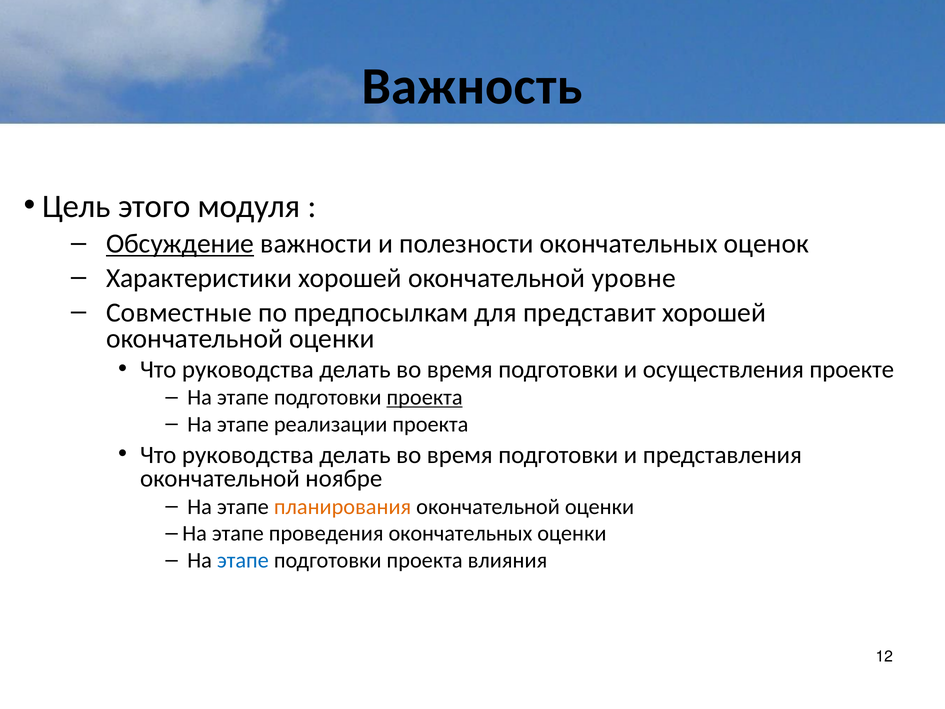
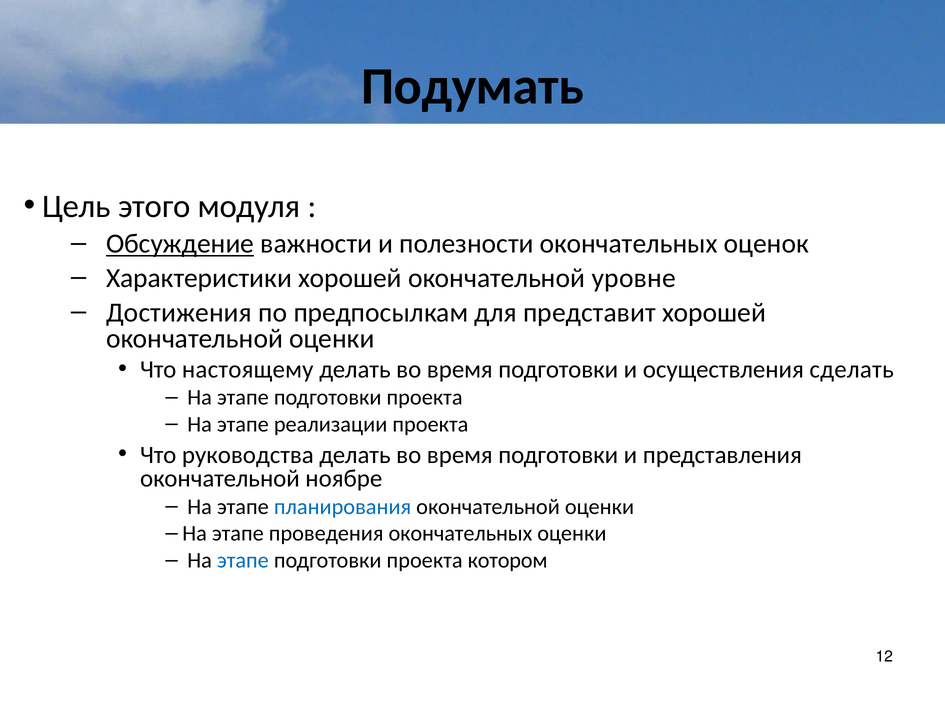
Важность: Важность -> Подумать
Совместные: Совместные -> Достижения
руководства at (248, 369): руководства -> настоящему
проекте: проекте -> сделать
проекта at (425, 397) underline: present -> none
планирования colour: orange -> blue
влияния: влияния -> котором
